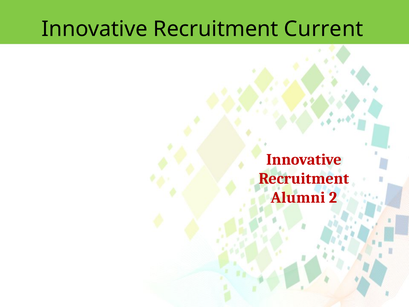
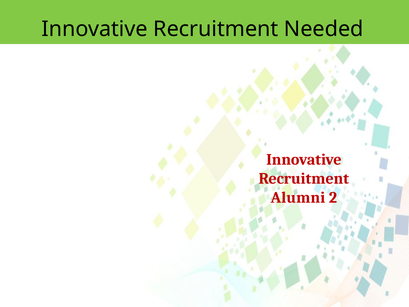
Current: Current -> Needed
